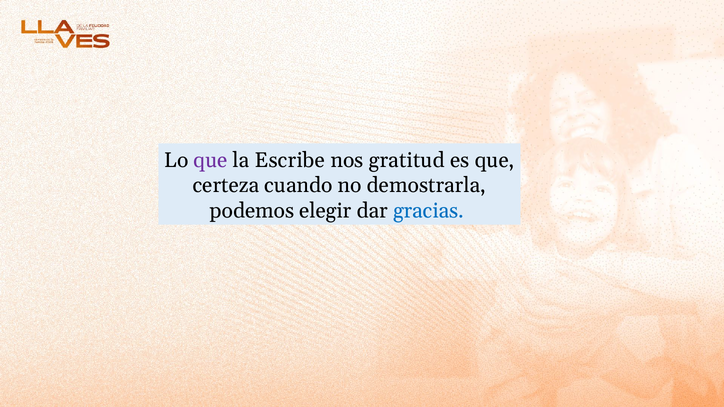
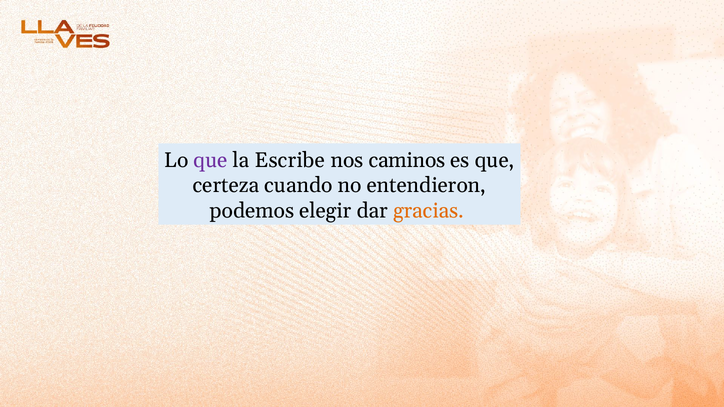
gratitud: gratitud -> caminos
demostrarla: demostrarla -> entendieron
gracias colour: blue -> orange
